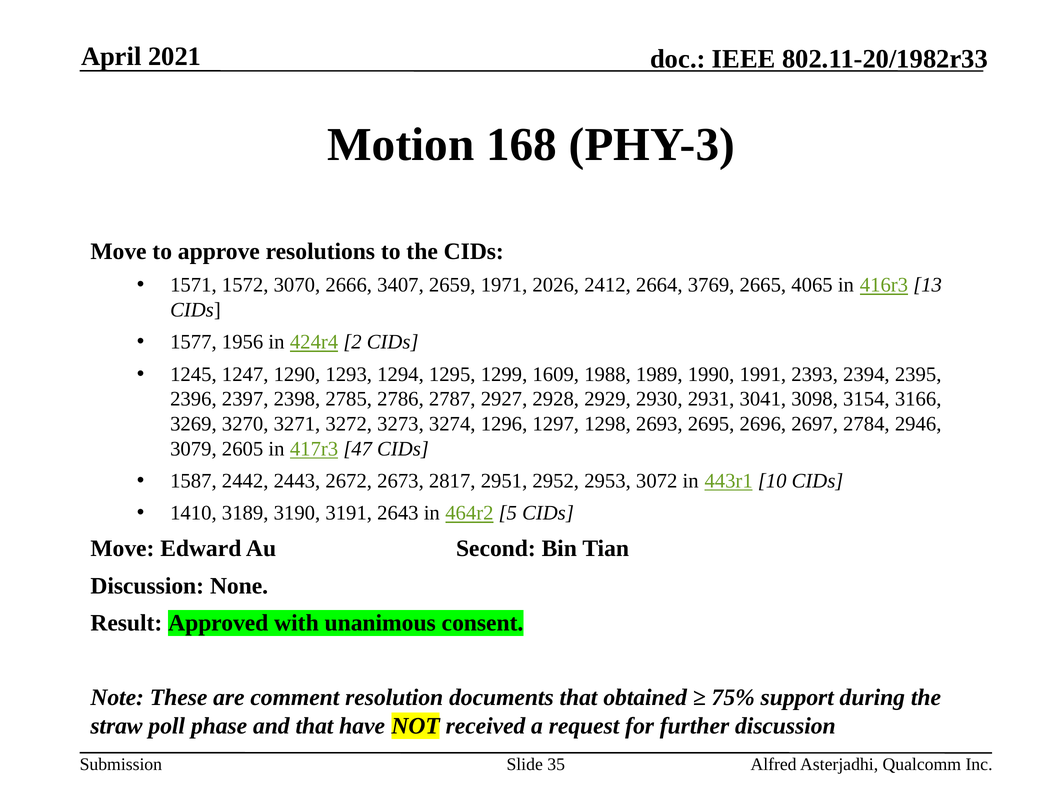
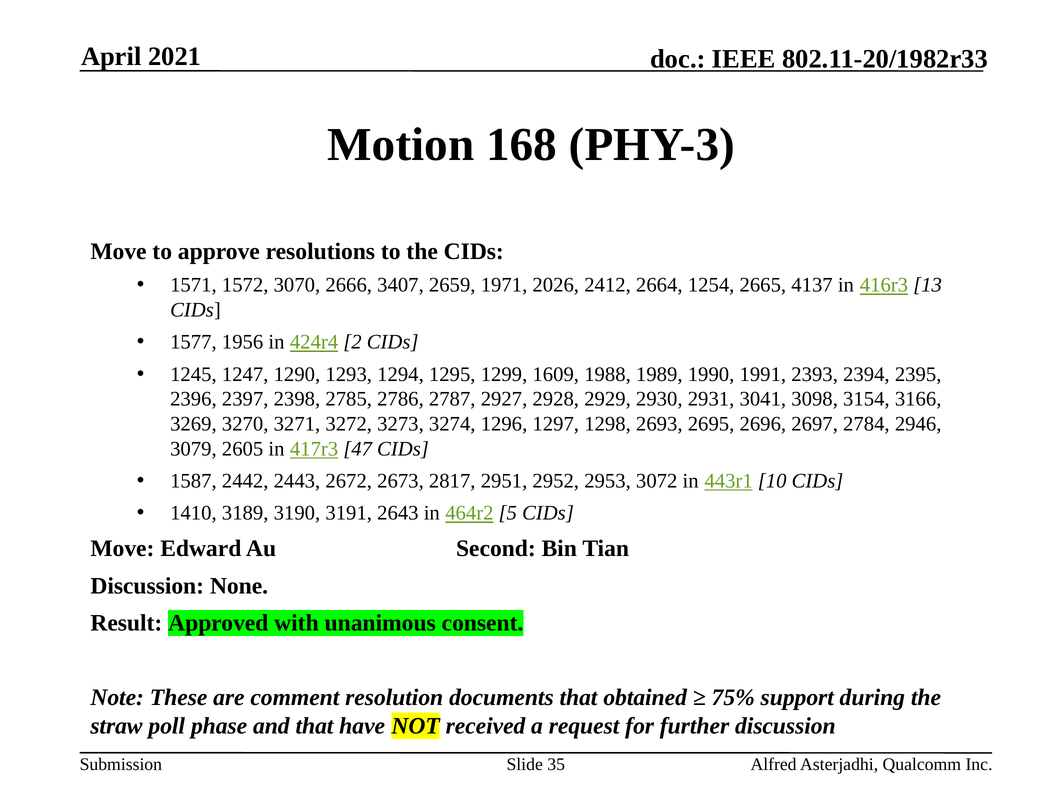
3769: 3769 -> 1254
4065: 4065 -> 4137
